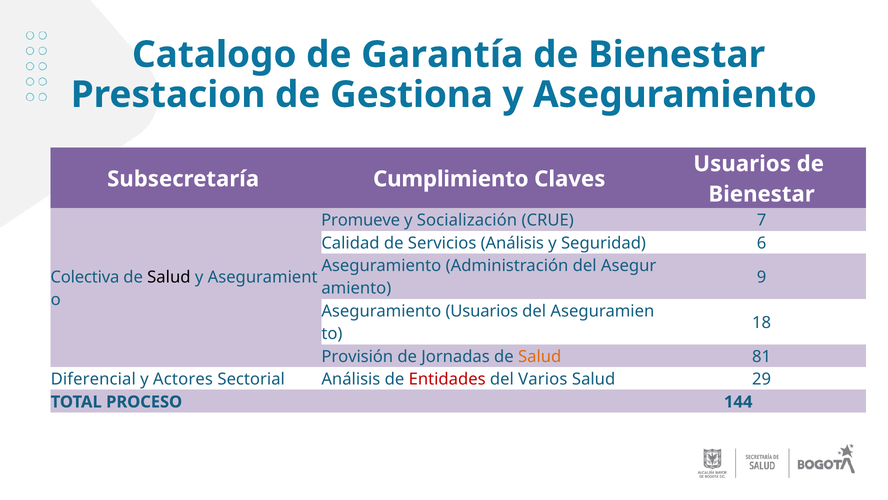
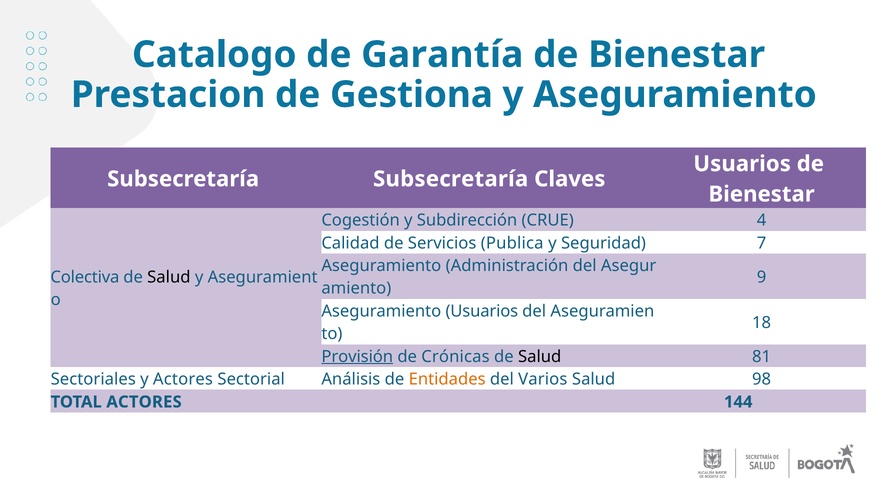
Subsecretaría Cumplimiento: Cumplimiento -> Subsecretaría
Promueve: Promueve -> Cogestión
Socialización: Socialización -> Subdirección
7: 7 -> 4
Servicios Análisis: Análisis -> Publica
6: 6 -> 7
Provisión underline: none -> present
Jornadas: Jornadas -> Crónicas
Salud at (540, 356) colour: orange -> black
Diferencial: Diferencial -> Sectoriales
Entidades colour: red -> orange
29: 29 -> 98
TOTAL PROCESO: PROCESO -> ACTORES
